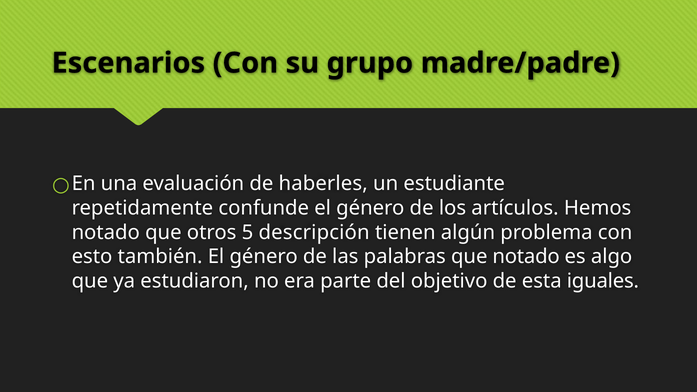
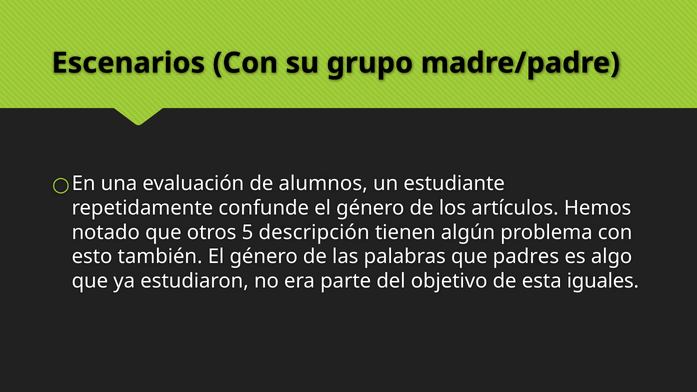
haberles: haberles -> alumnos
que notado: notado -> padres
